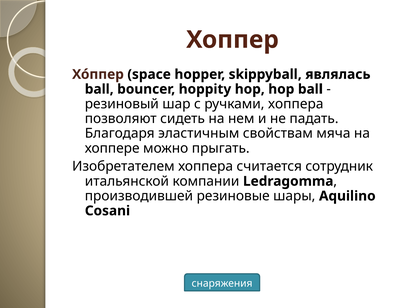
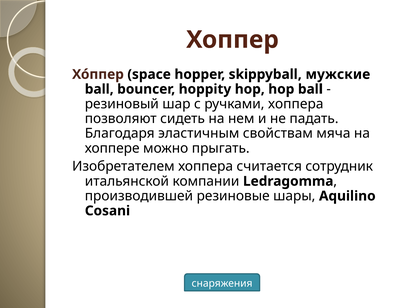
являлась: являлась -> мужские
